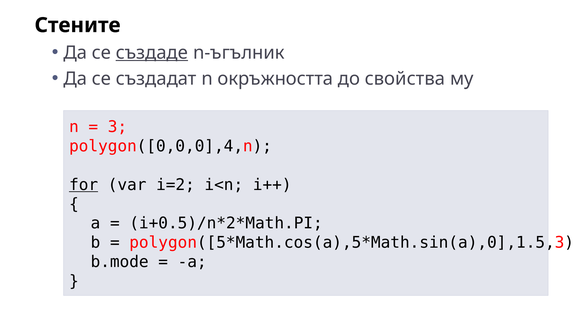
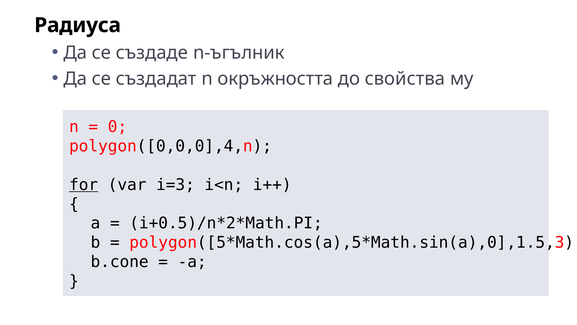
Стените: Стените -> Радиуса
създаде underline: present -> none
3: 3 -> 0
i=2: i=2 -> i=3
b.mode: b.mode -> b.cone
